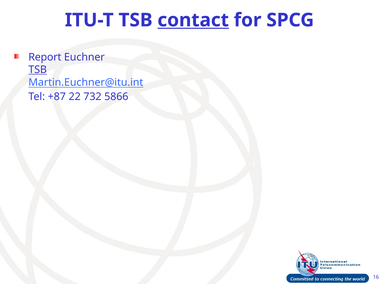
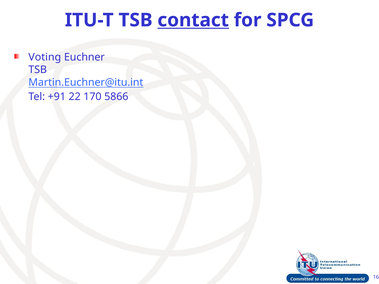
Report: Report -> Voting
TSB at (38, 70) underline: present -> none
+87: +87 -> +91
732: 732 -> 170
